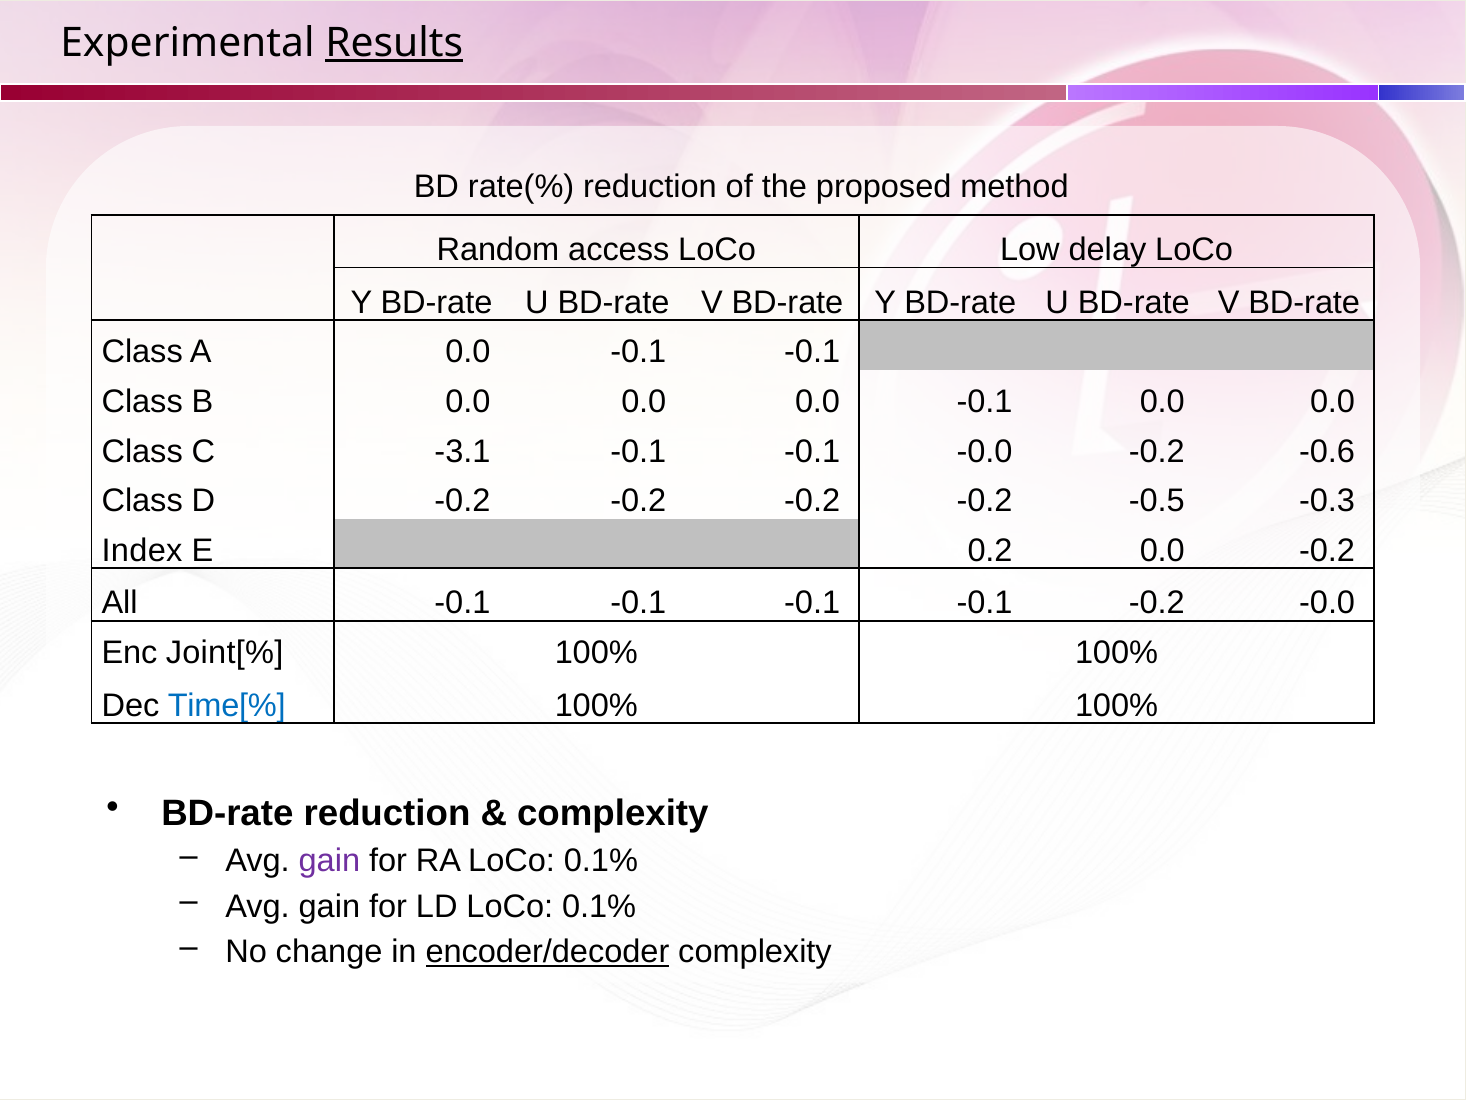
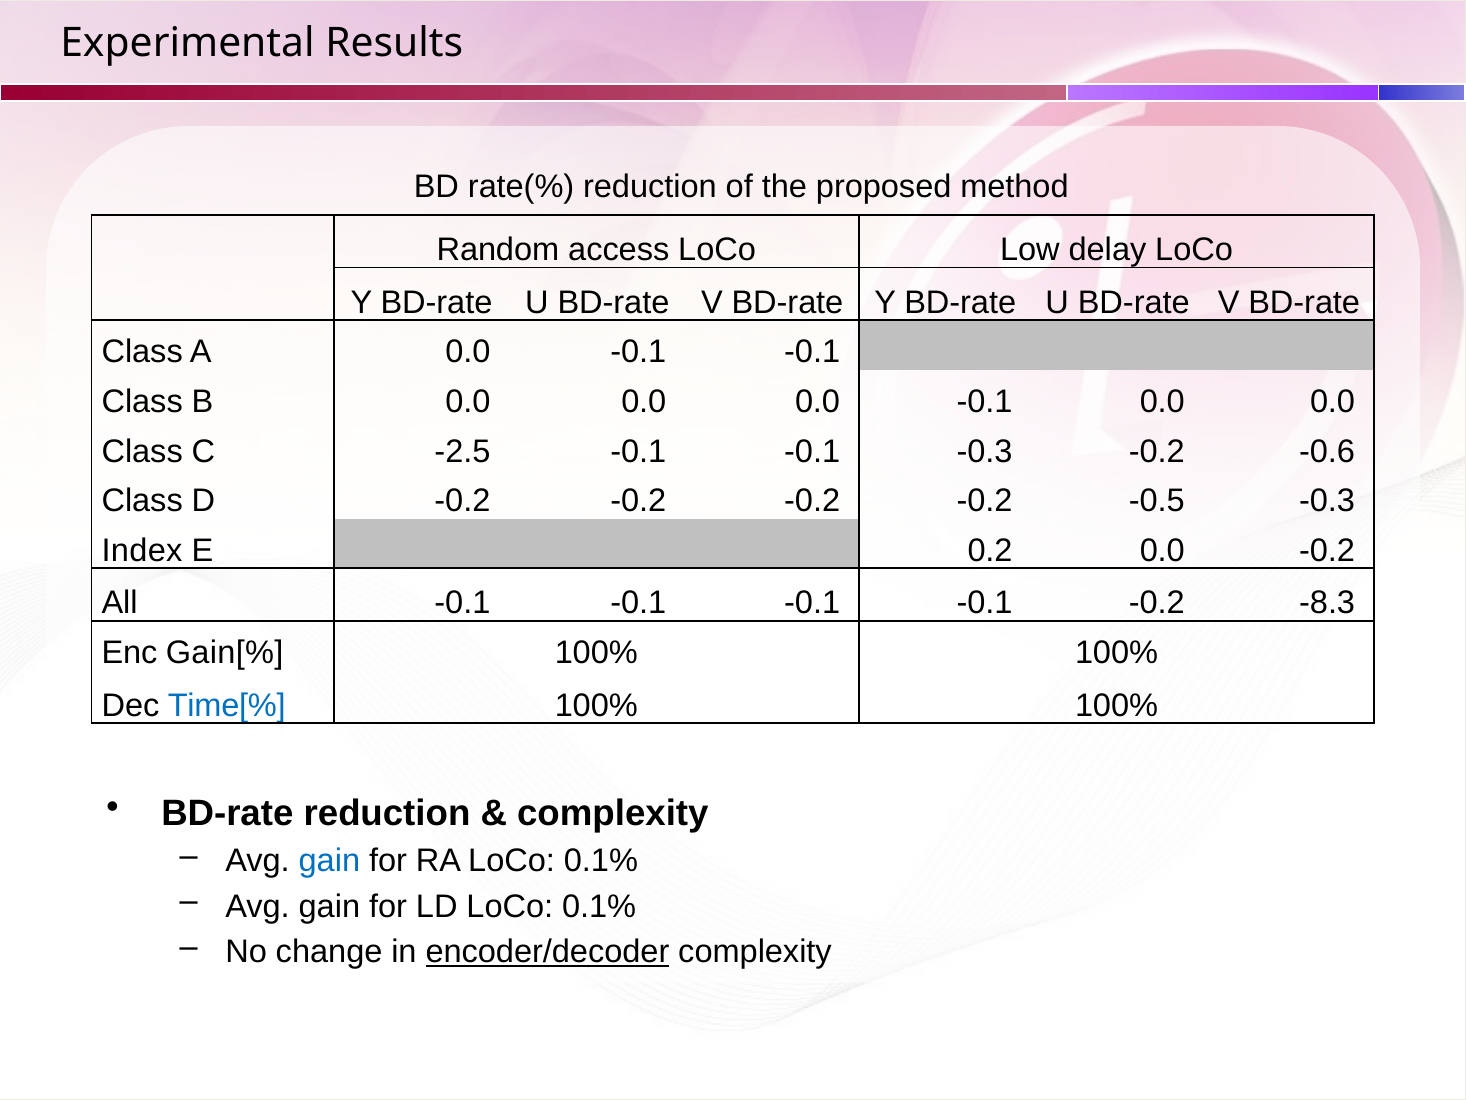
Results underline: present -> none
-3.1: -3.1 -> -2.5
-0.1 -0.0: -0.0 -> -0.3
-0.2 -0.0: -0.0 -> -8.3
Joint[%: Joint[% -> Gain[%
gain at (329, 860) colour: purple -> blue
